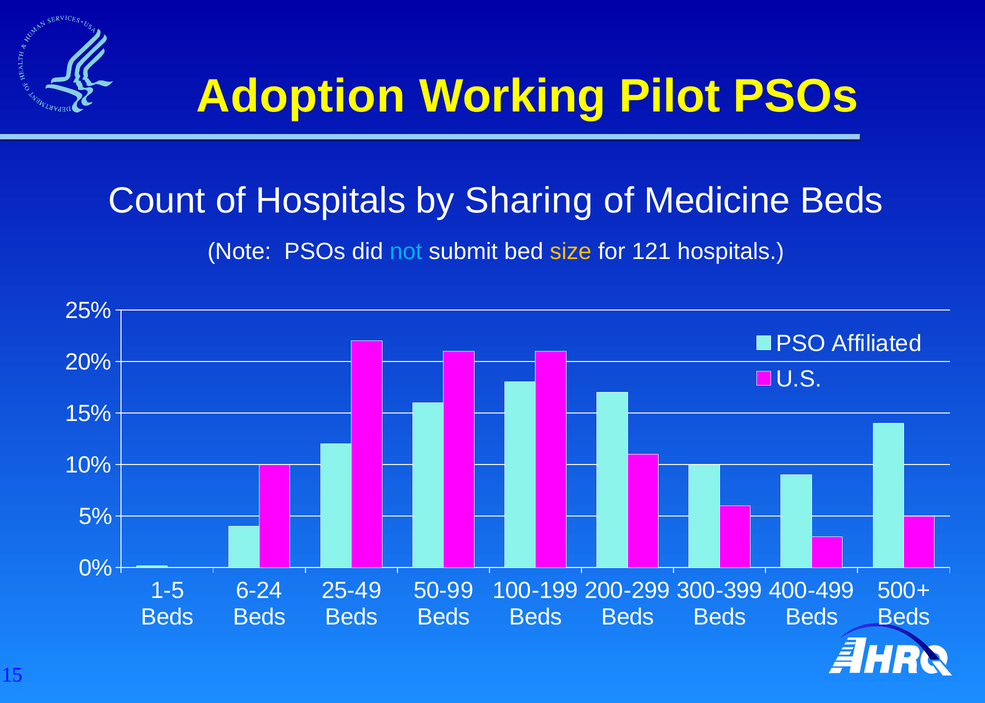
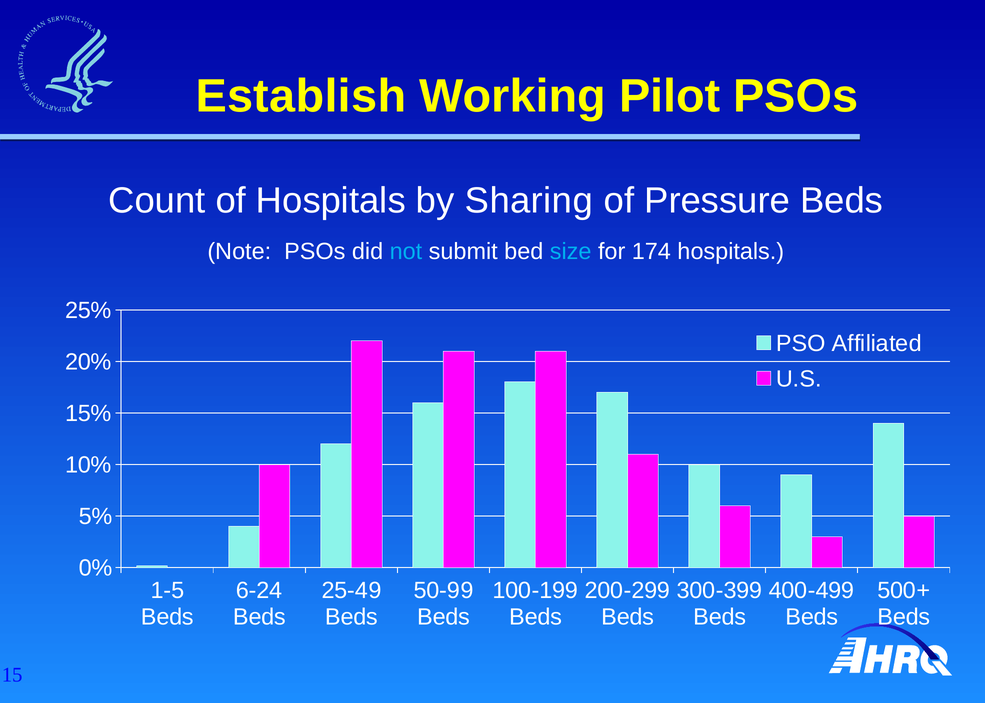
Adoption: Adoption -> Establish
Medicine: Medicine -> Pressure
size colour: yellow -> light blue
121: 121 -> 174
